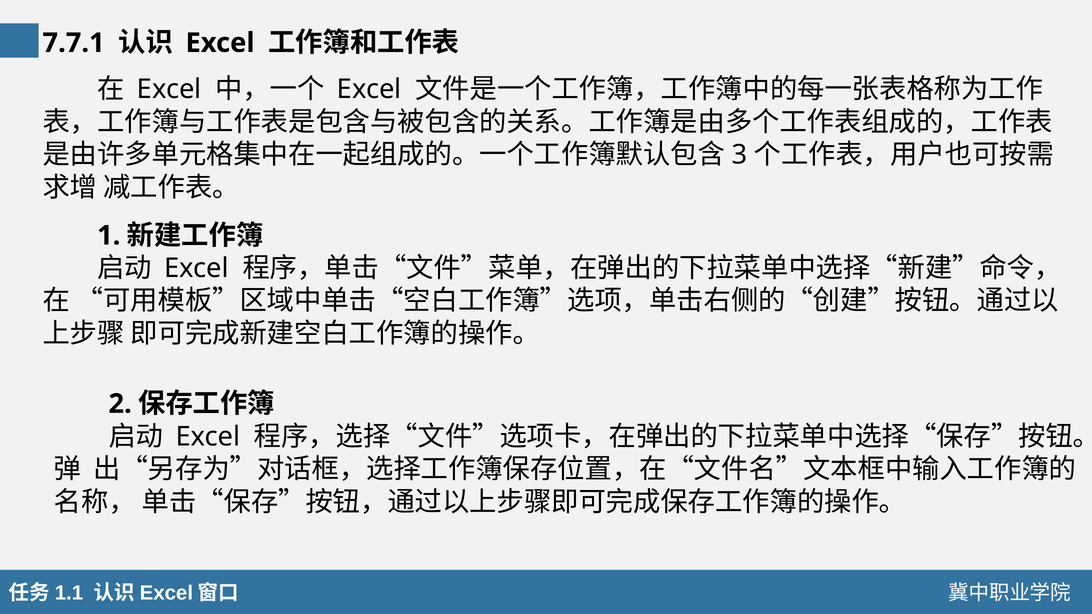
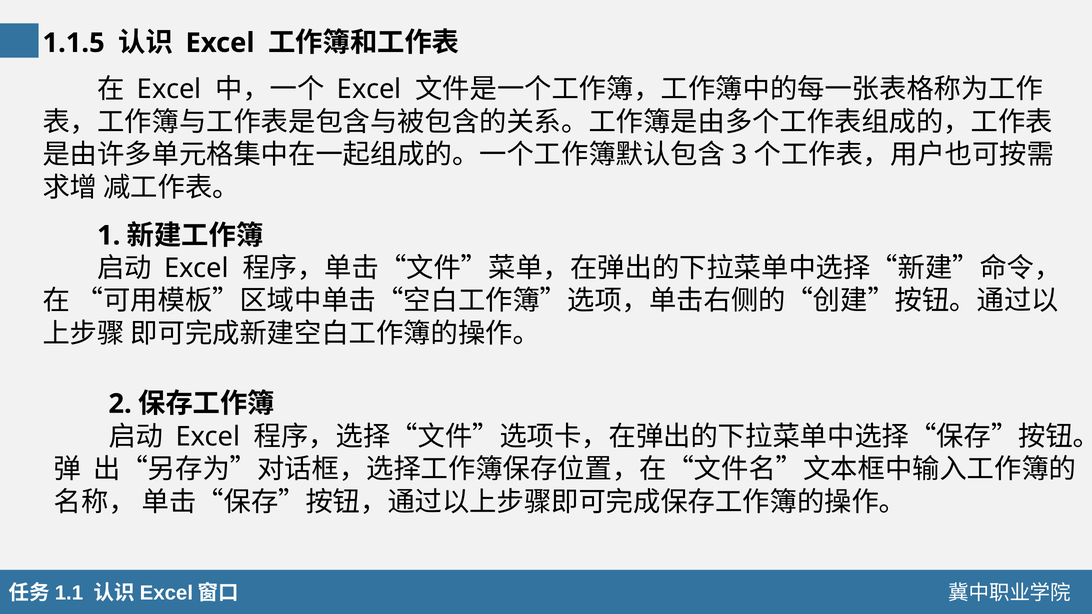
7.7.1: 7.7.1 -> 1.1.5
